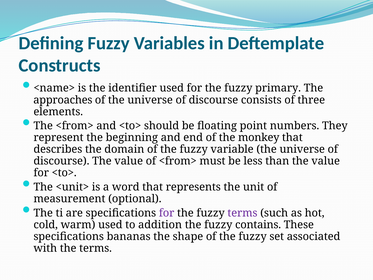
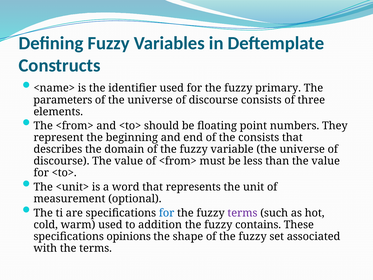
approaches: approaches -> parameters
the monkey: monkey -> consists
for at (167, 213) colour: purple -> blue
bananas: bananas -> opinions
